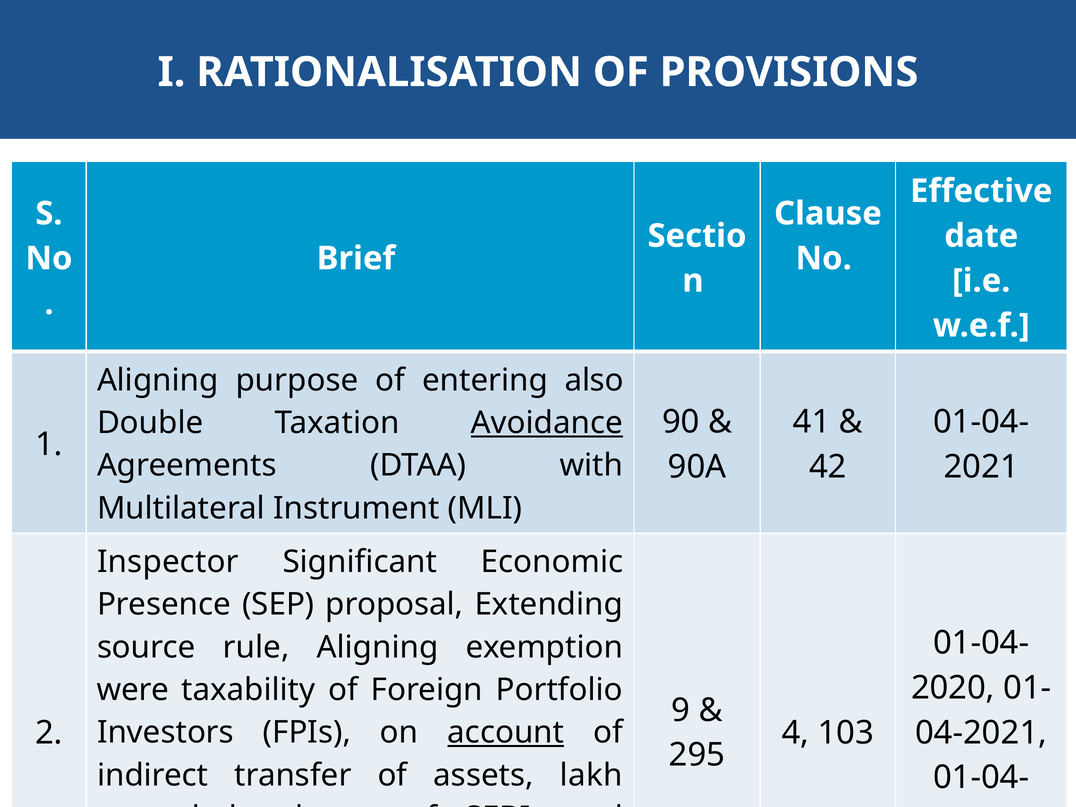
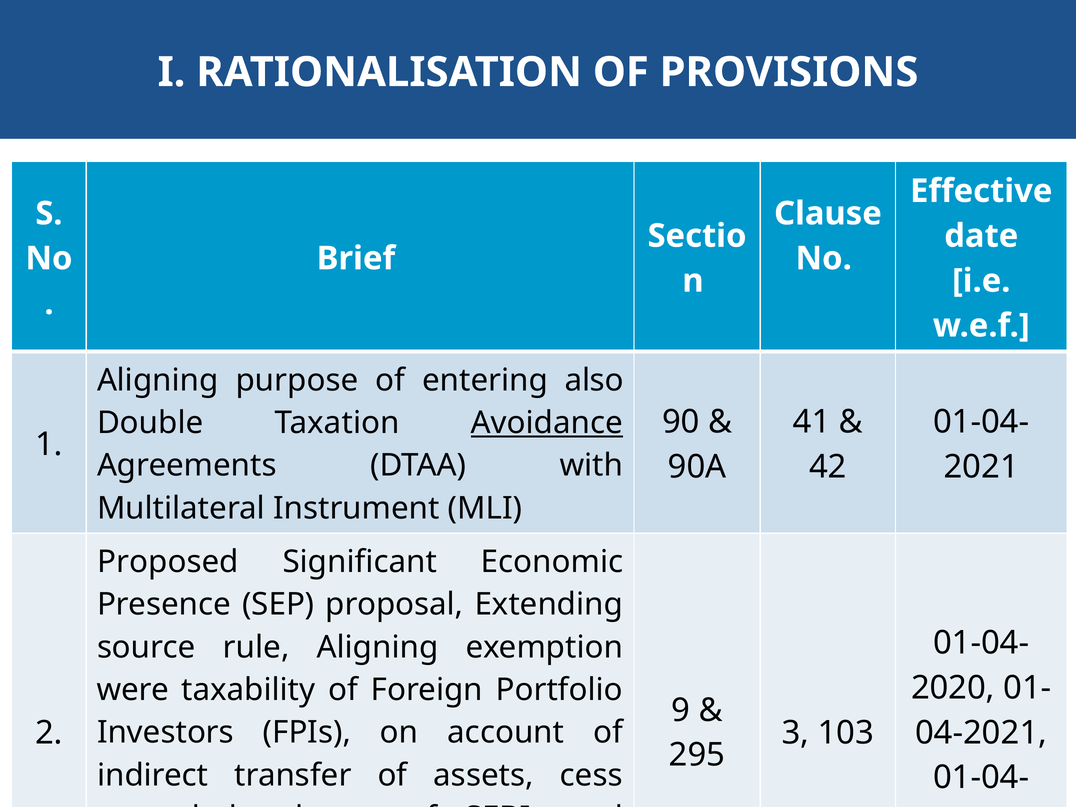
Inspector: Inspector -> Proposed
4: 4 -> 3
account underline: present -> none
lakh: lakh -> cess
